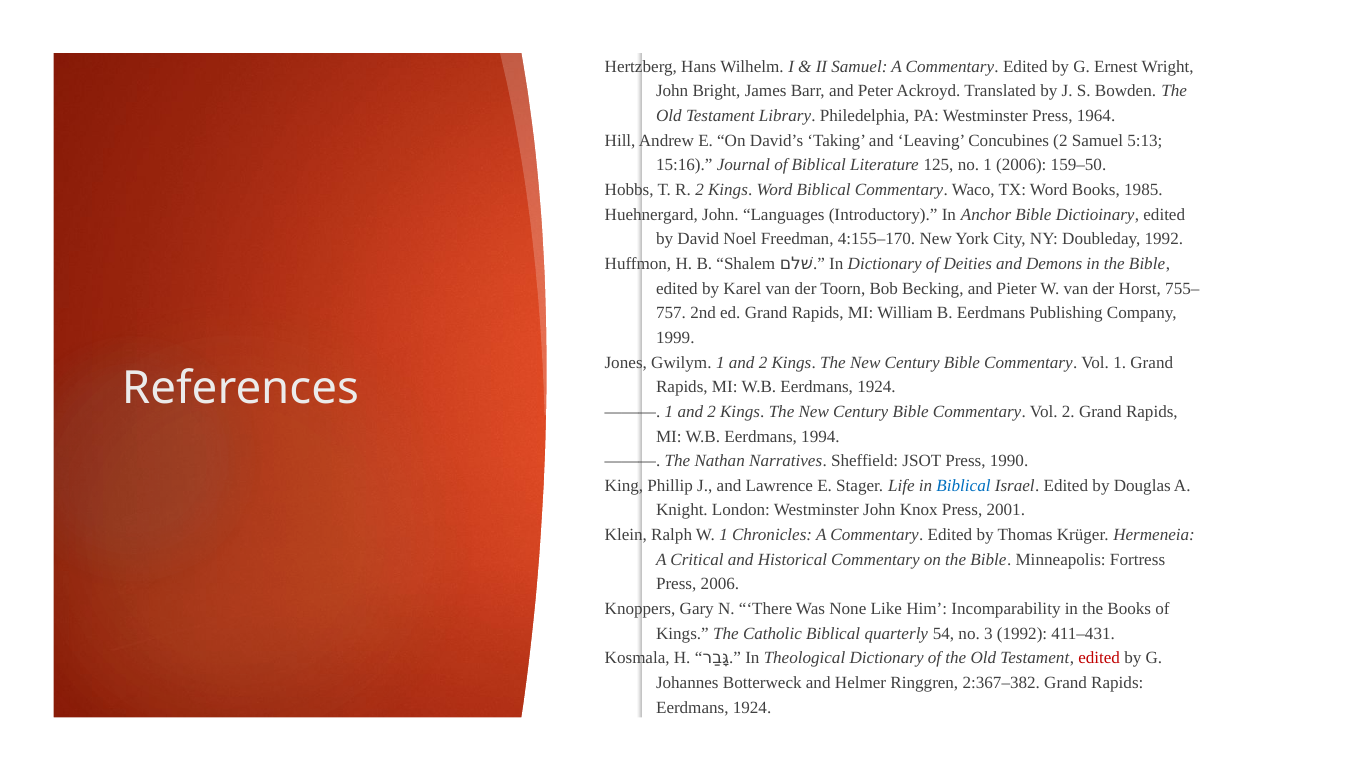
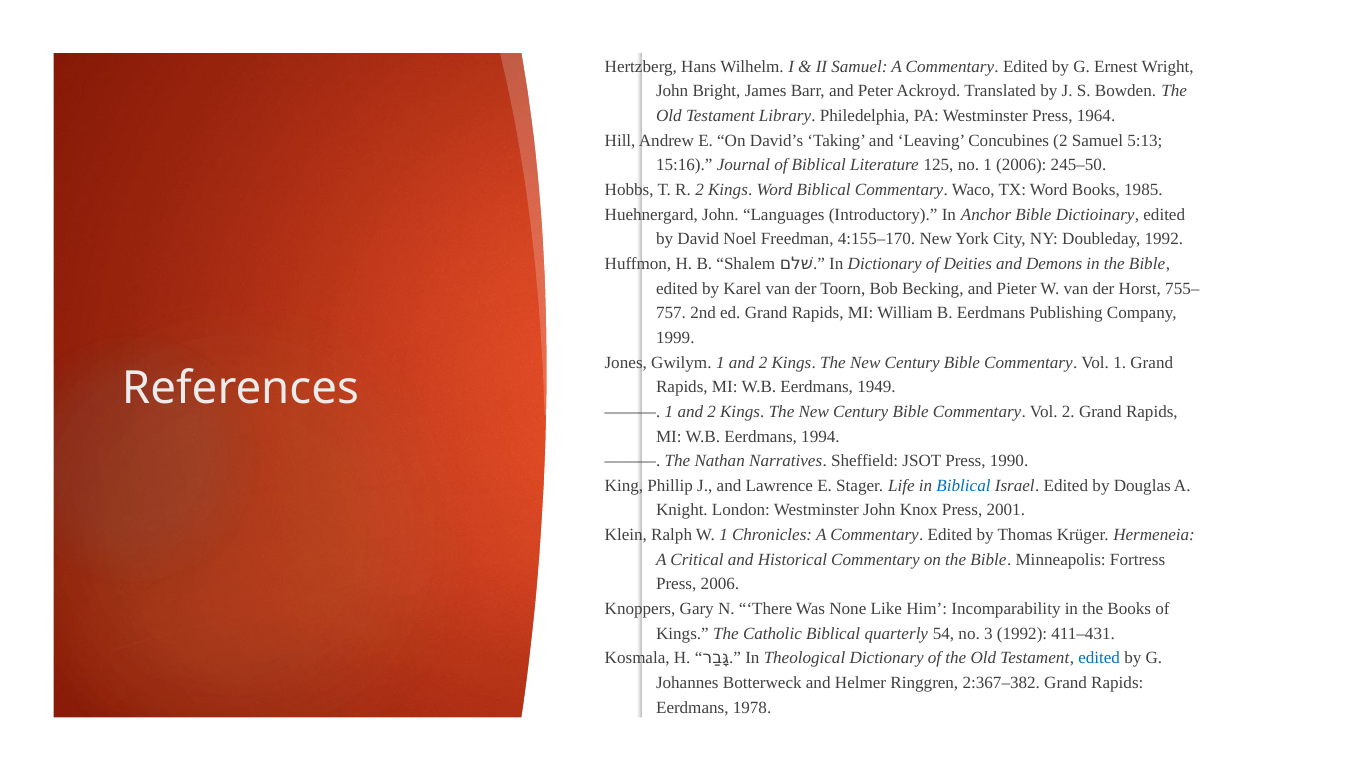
159–50: 159–50 -> 245–50
W.B Eerdmans 1924: 1924 -> 1949
edited at (1099, 658) colour: red -> blue
1924 at (752, 707): 1924 -> 1978
